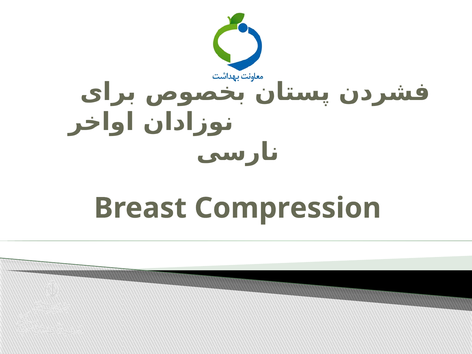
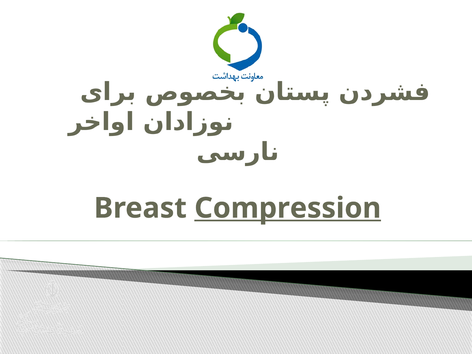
Compression underline: none -> present
